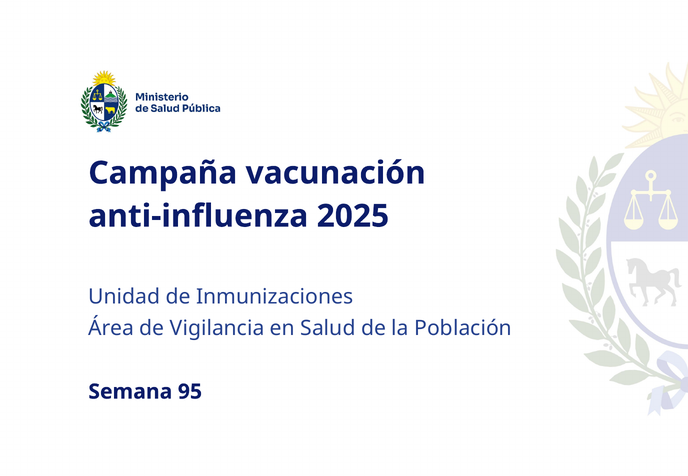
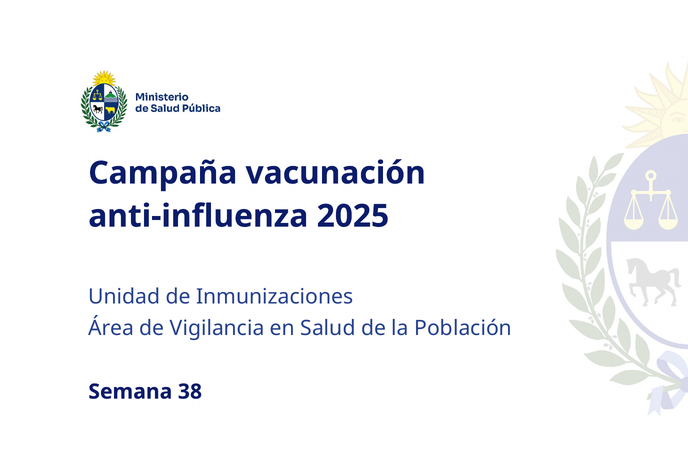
95: 95 -> 38
